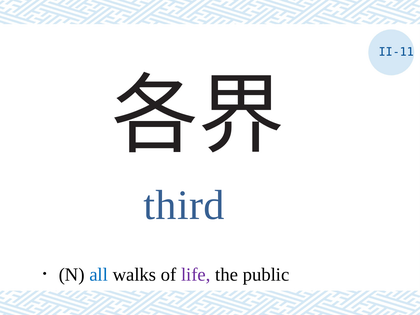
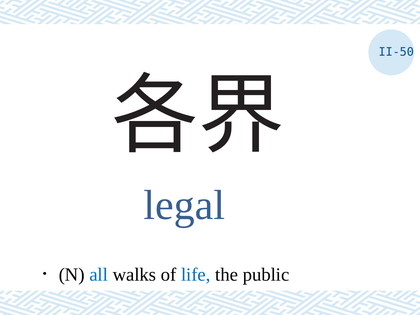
II-11: II-11 -> II-50
third: third -> legal
life colour: purple -> blue
